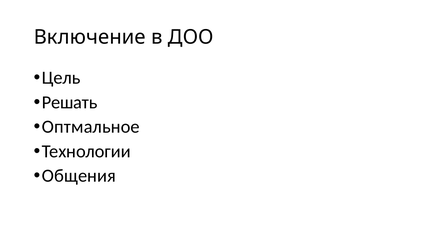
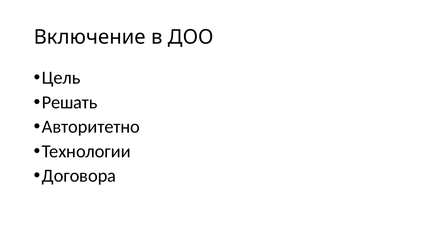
Оптмальное: Оптмальное -> Авторитетно
Общения: Общения -> Договора
